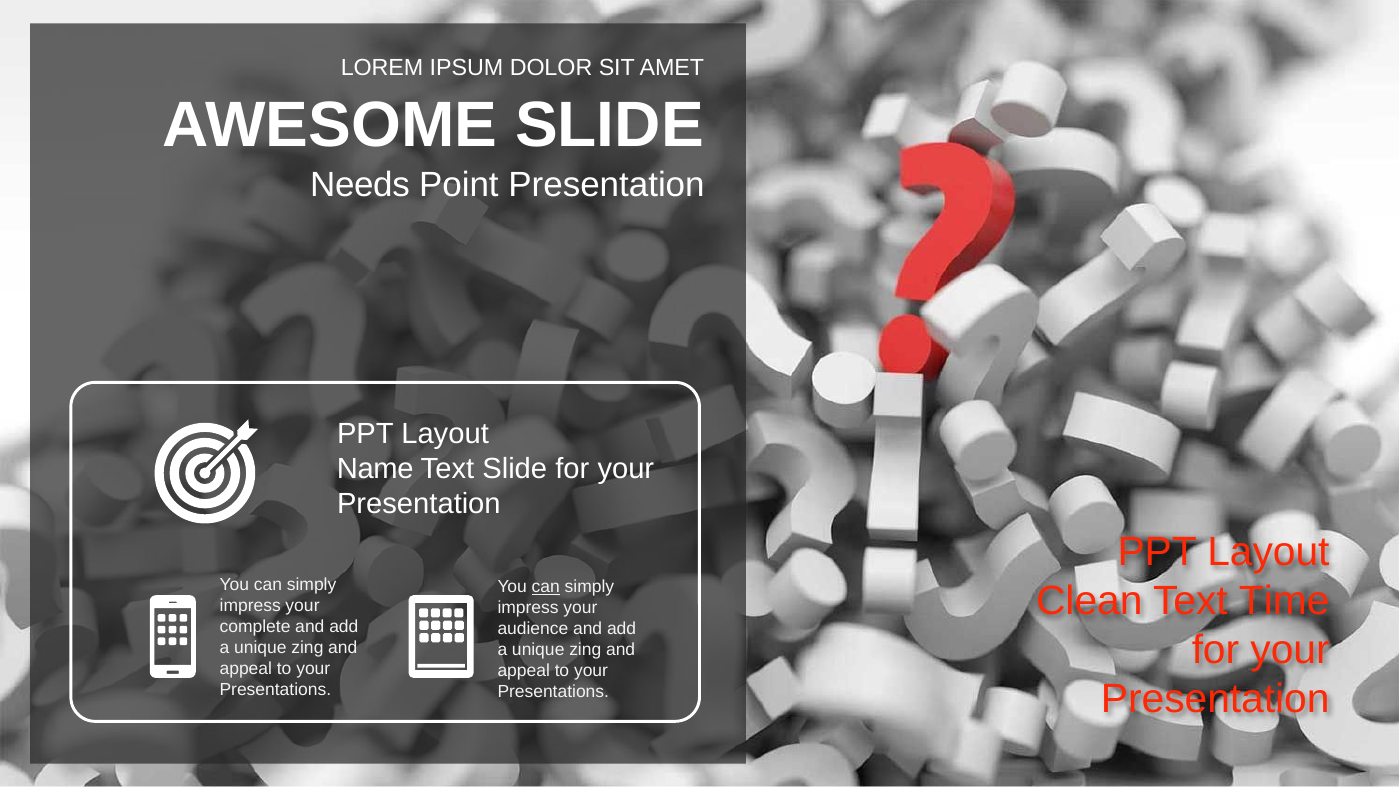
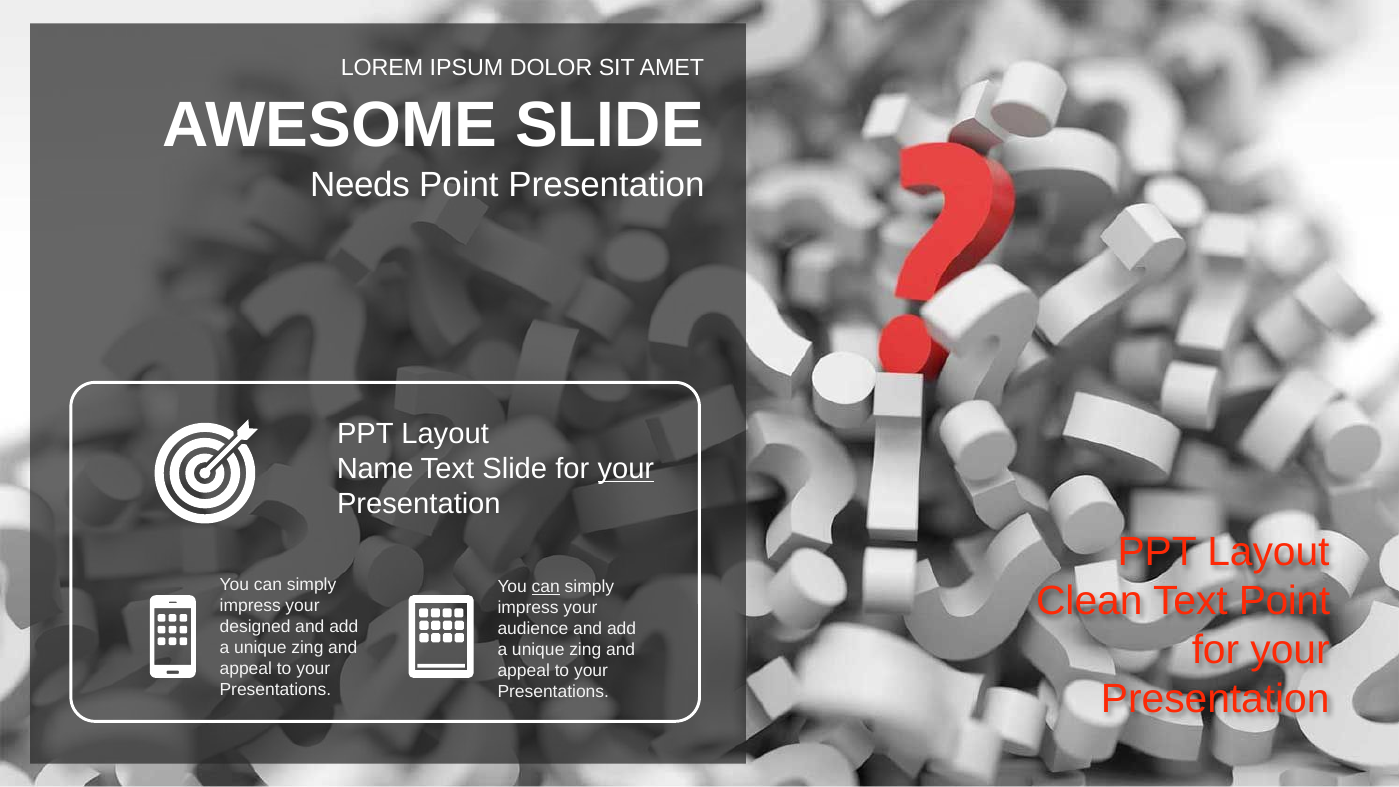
your at (626, 469) underline: none -> present
Text Time: Time -> Point
complete: complete -> designed
